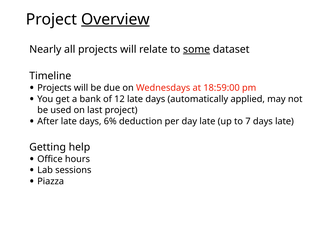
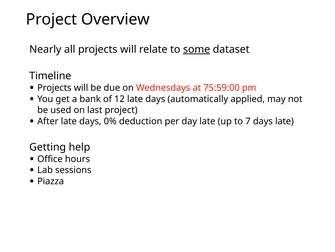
Overview underline: present -> none
18:59:00: 18:59:00 -> 75:59:00
6%: 6% -> 0%
